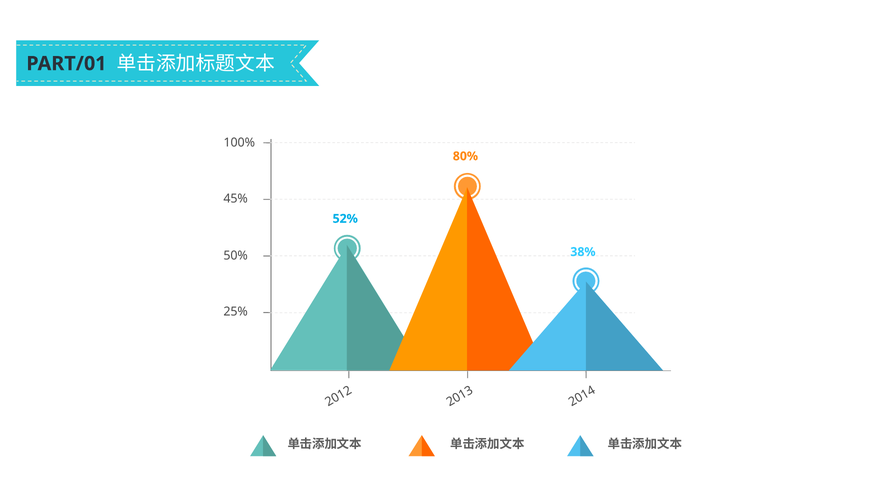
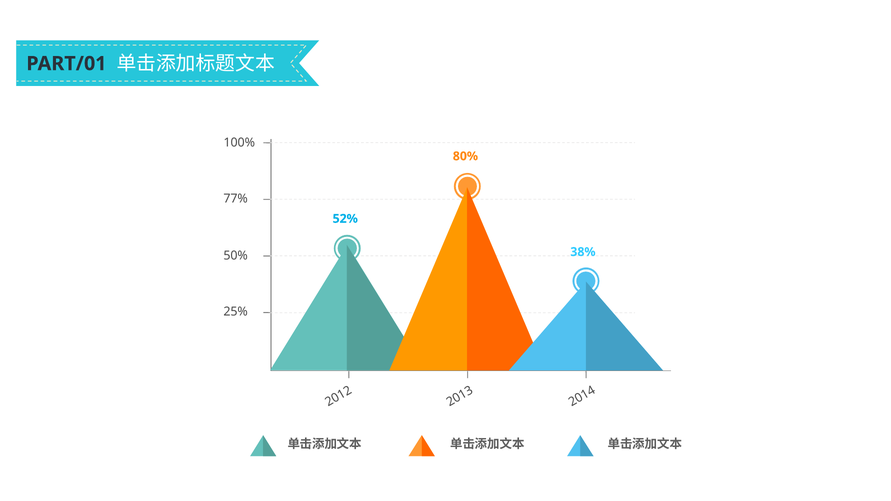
45%: 45% -> 77%
